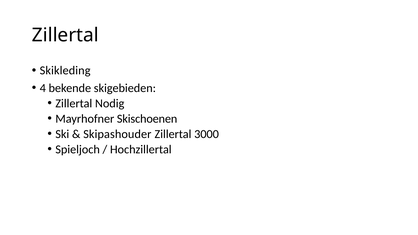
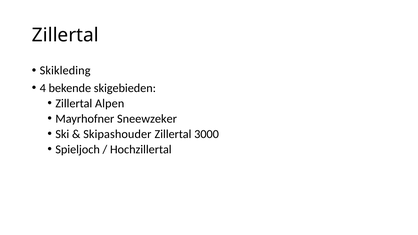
Nodig: Nodig -> Alpen
Skischoenen: Skischoenen -> Sneewzeker
